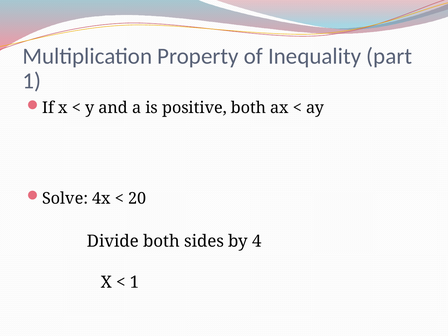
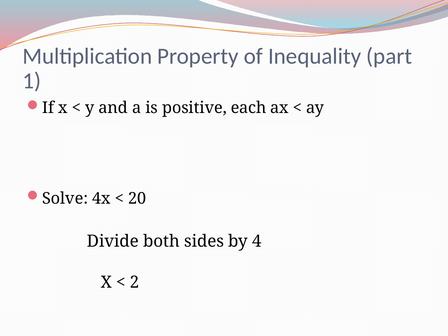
positive both: both -> each
1 at (135, 282): 1 -> 2
